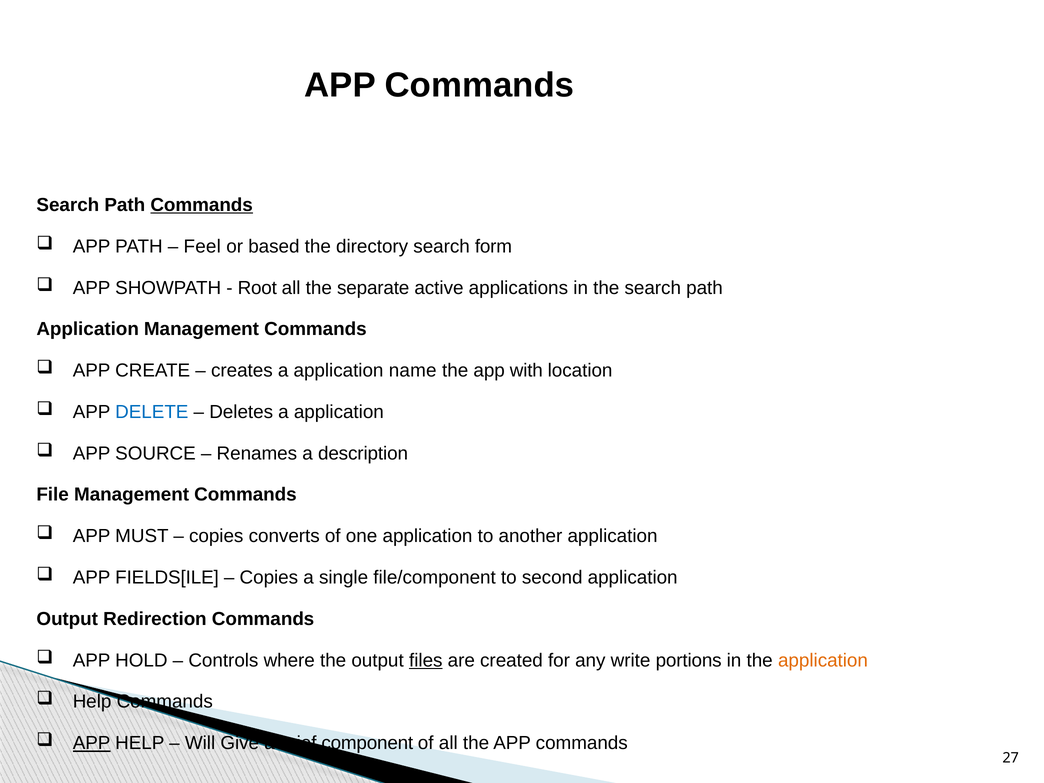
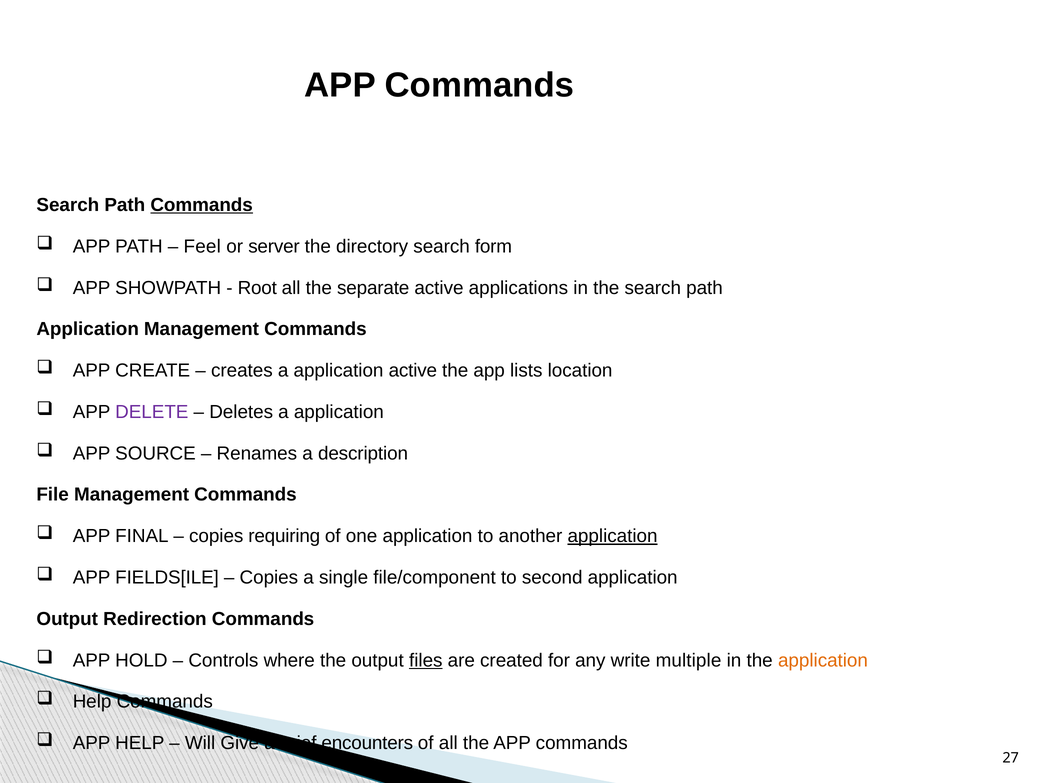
based: based -> server
application name: name -> active
with: with -> lists
DELETE colour: blue -> purple
MUST: MUST -> FINAL
converts: converts -> requiring
application at (613, 536) underline: none -> present
portions: portions -> multiple
APP at (92, 743) underline: present -> none
component: component -> encounters
